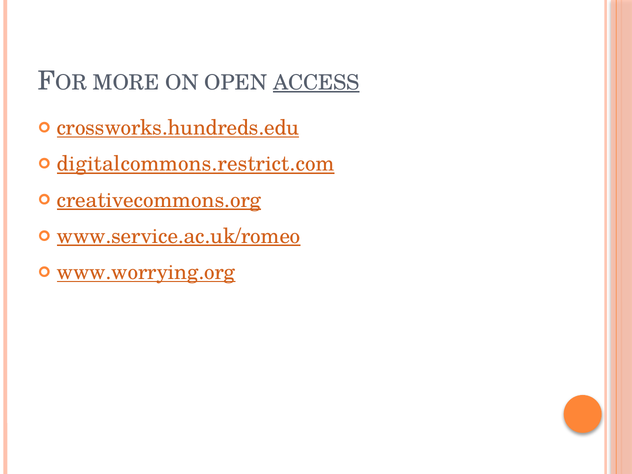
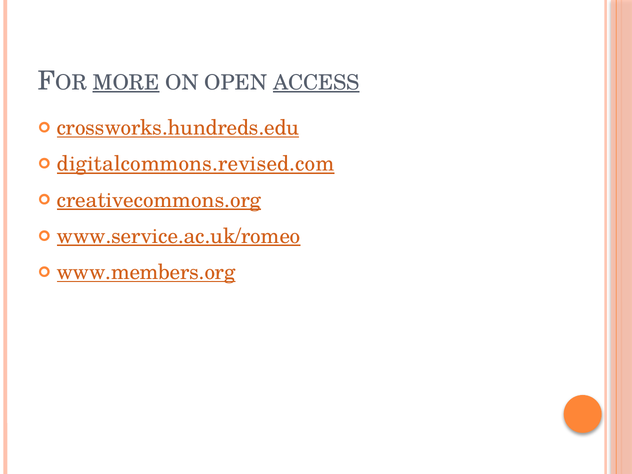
MORE underline: none -> present
digitalcommons.restrict.com: digitalcommons.restrict.com -> digitalcommons.revised.com
www.worrying.org: www.worrying.org -> www.members.org
